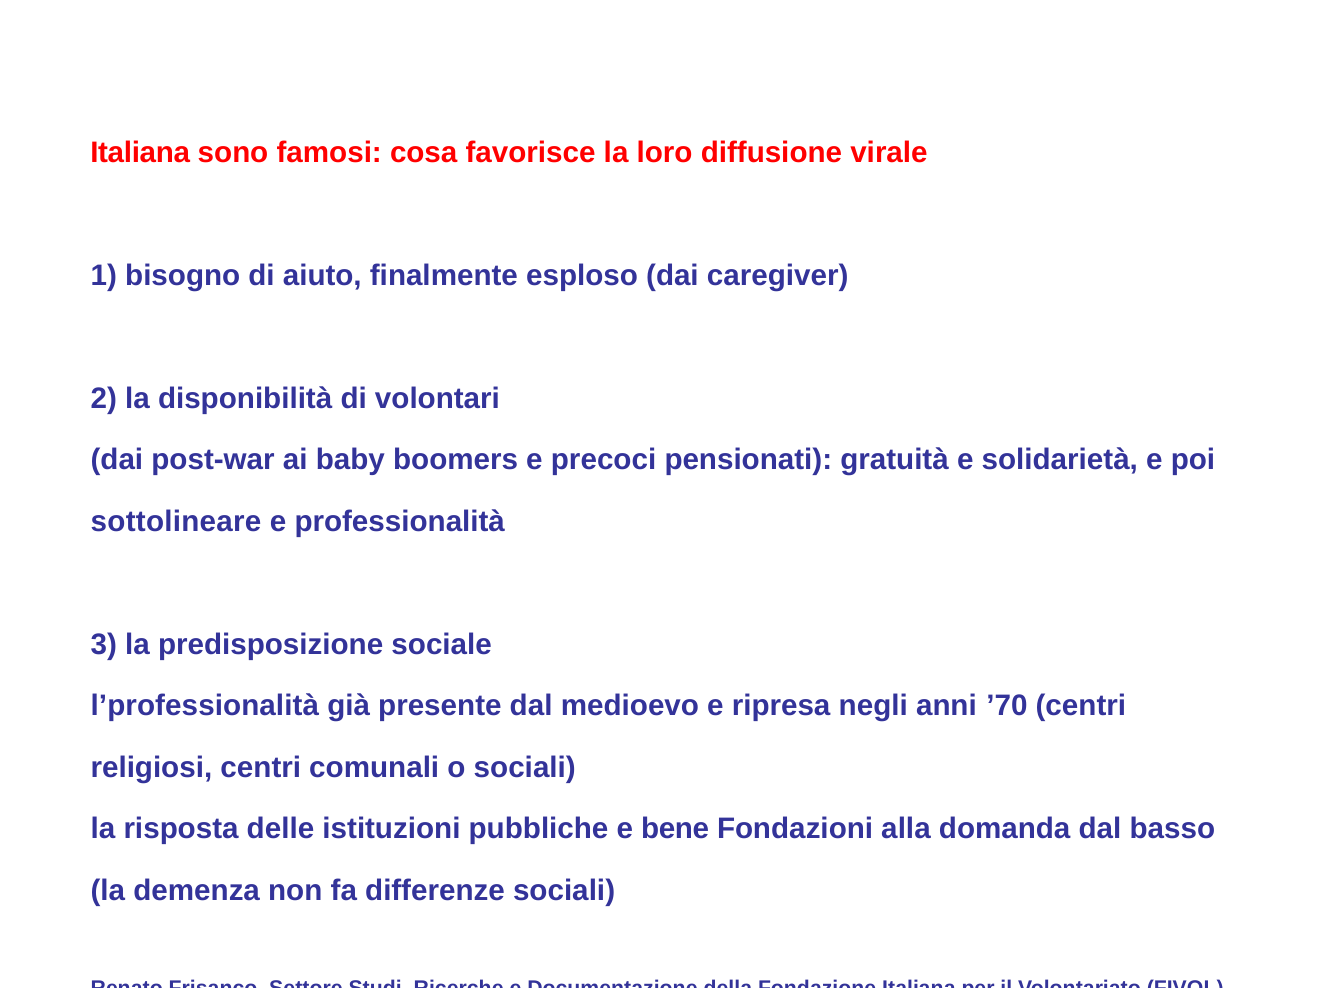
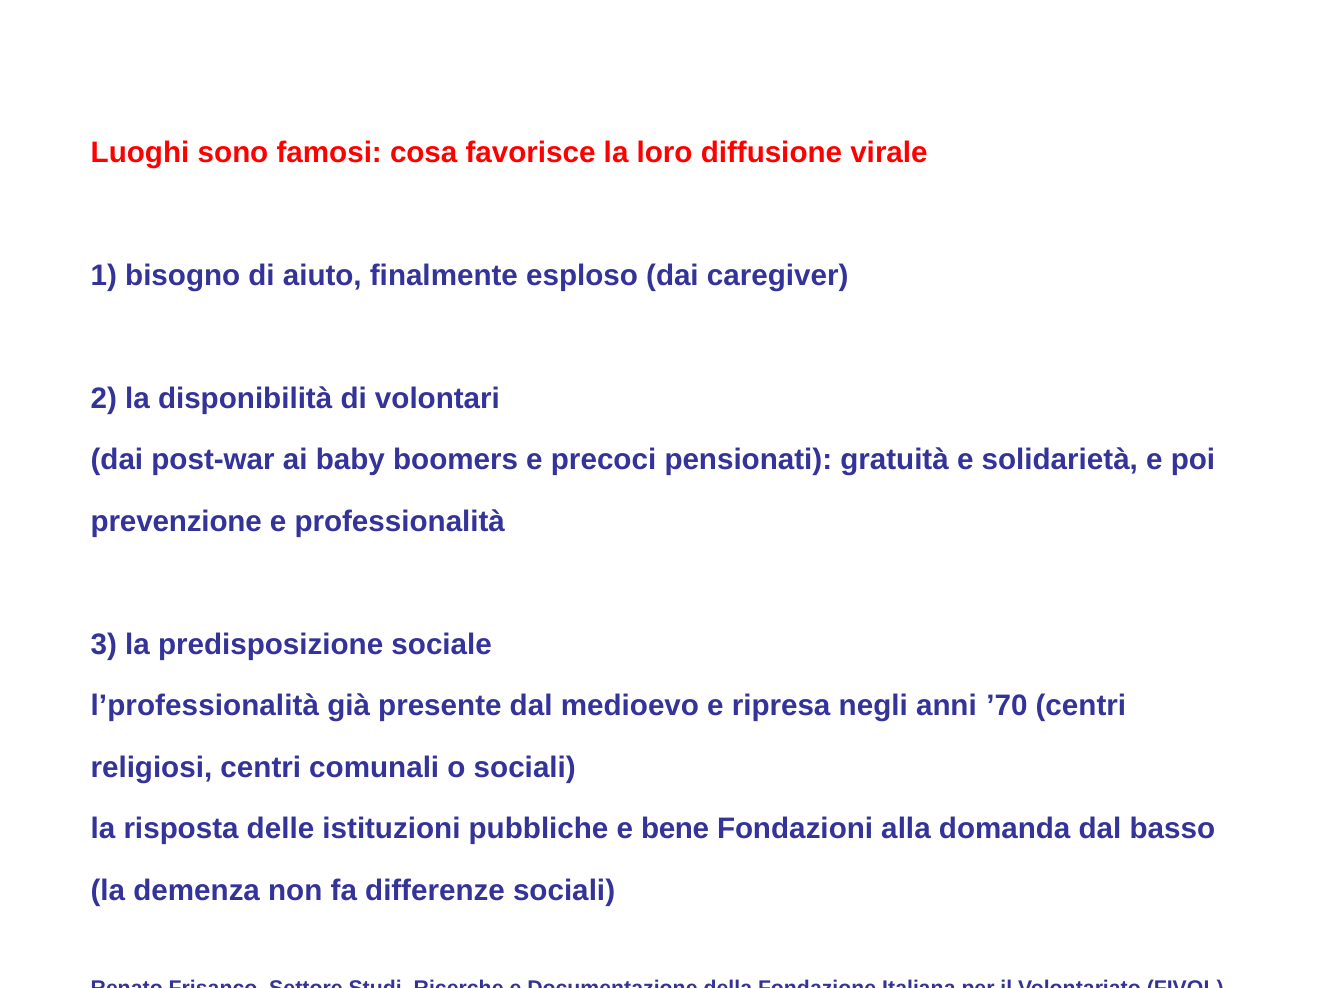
Italiana at (140, 152): Italiana -> Luoghi
sottolineare: sottolineare -> prevenzione
